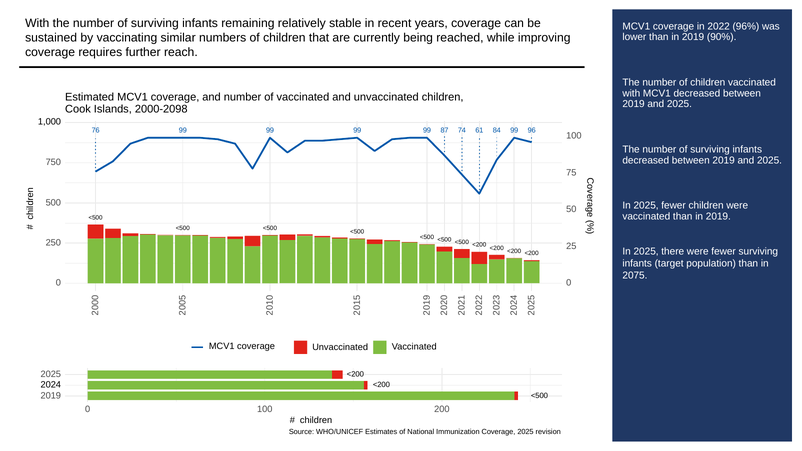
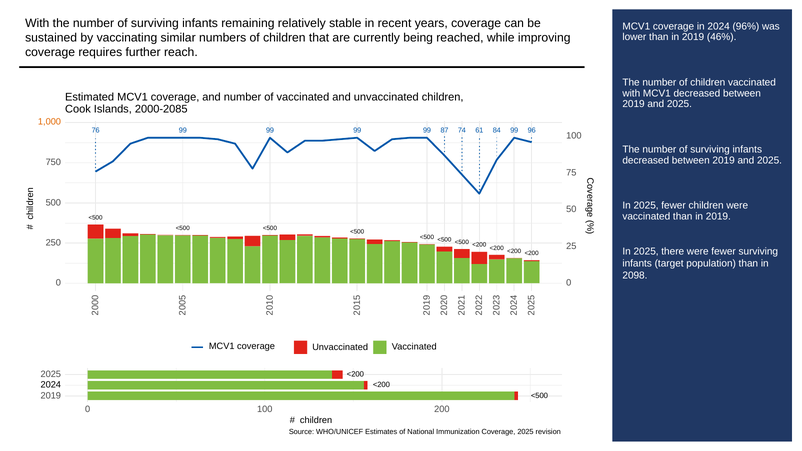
in 2022: 2022 -> 2024
90%: 90% -> 46%
2000-2098: 2000-2098 -> 2000-2085
1,000 colour: black -> orange
2075: 2075 -> 2098
